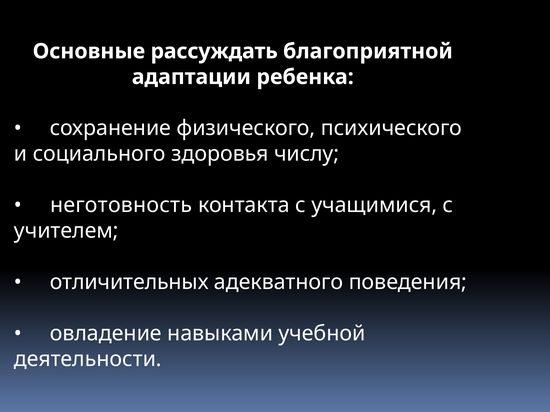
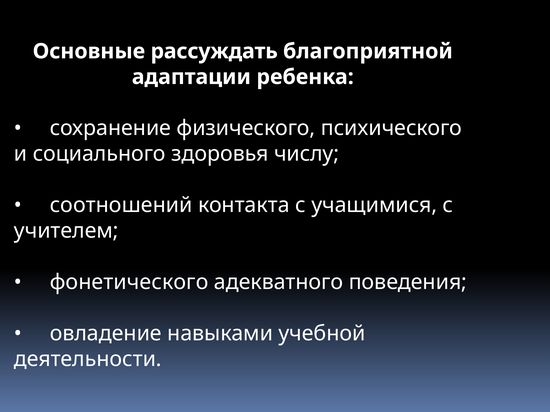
неготовность: неготовность -> соотношений
отличительных: отличительных -> фонетического
